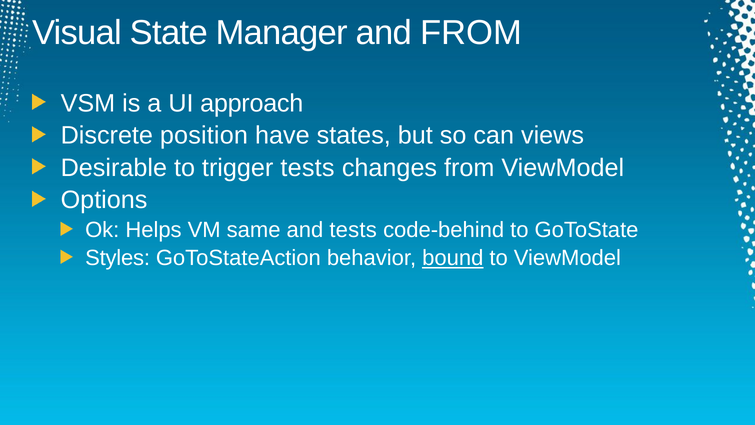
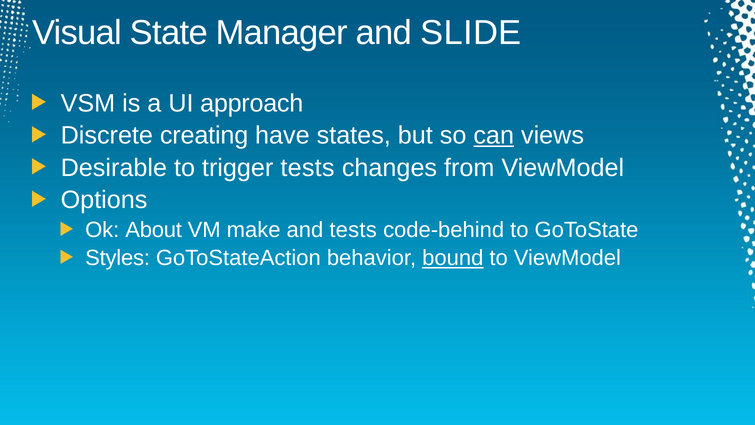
and FROM: FROM -> SLIDE
position: position -> creating
can underline: none -> present
Helps: Helps -> About
same: same -> make
